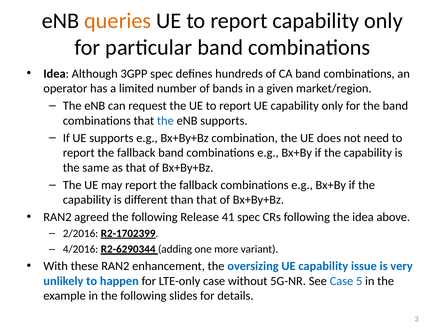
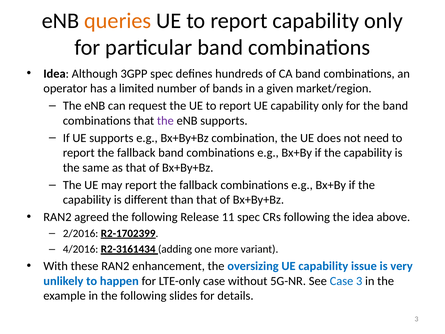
the at (165, 121) colour: blue -> purple
41: 41 -> 11
R2-6290344: R2-6290344 -> R2-3161434
Case 5: 5 -> 3
